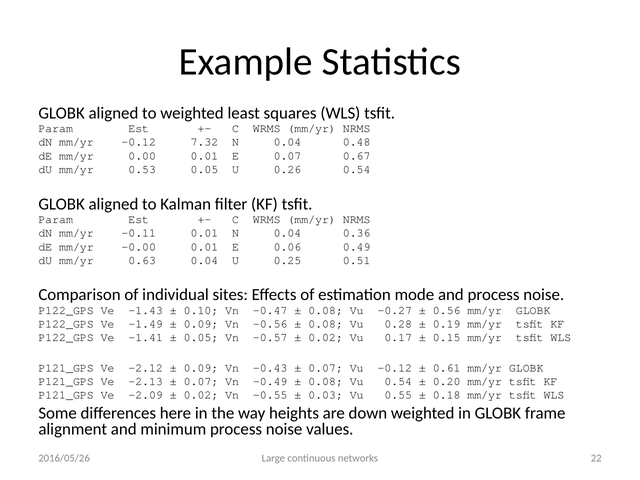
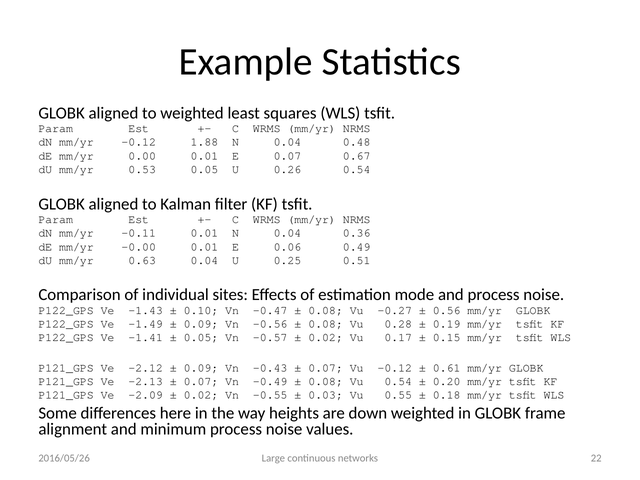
7.32: 7.32 -> 1.88
